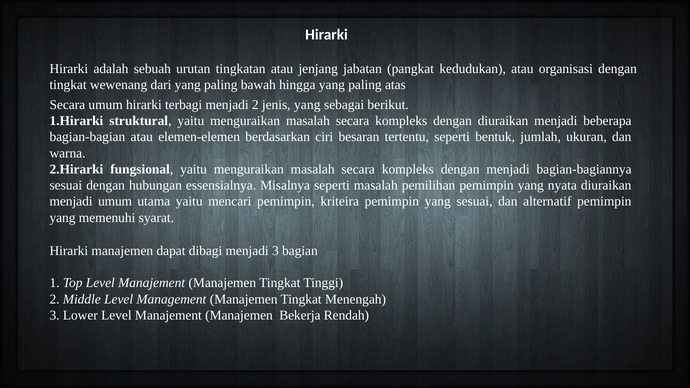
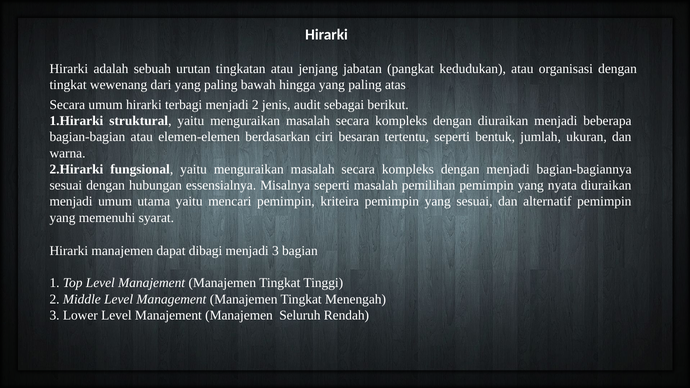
jenis yang: yang -> audit
Bekerja: Bekerja -> Seluruh
